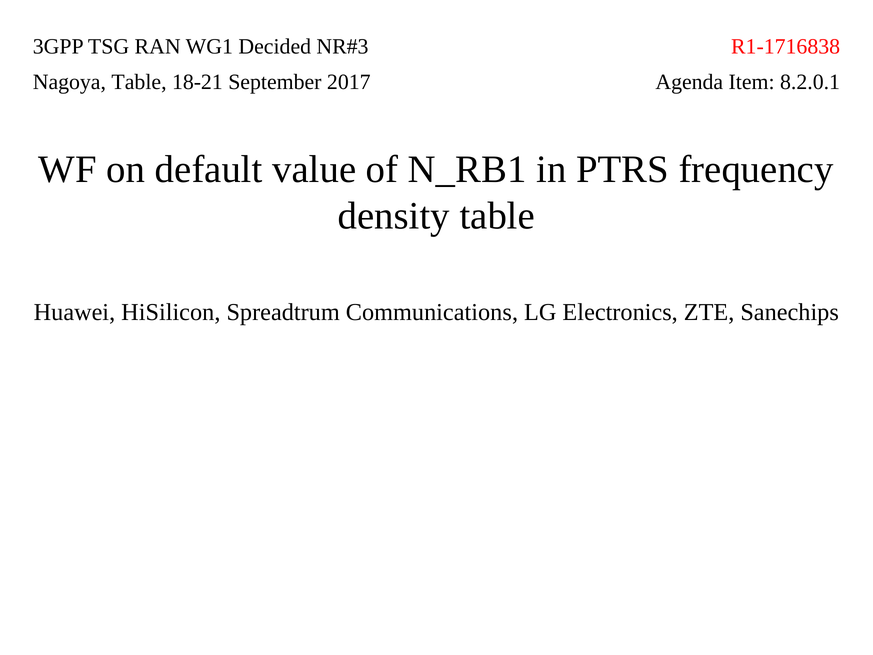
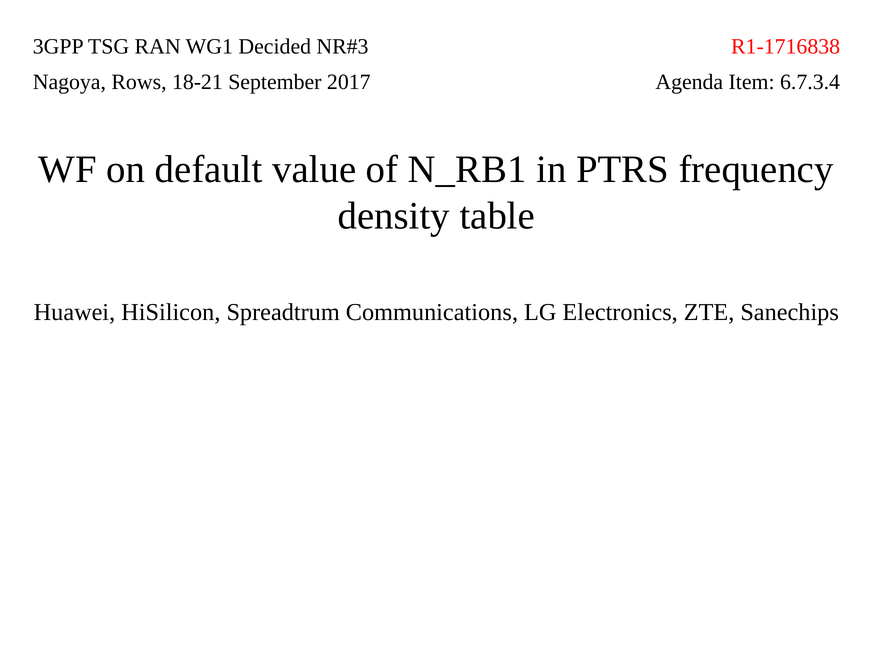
Nagoya Table: Table -> Rows
8.2.0.1: 8.2.0.1 -> 6.7.3.4
